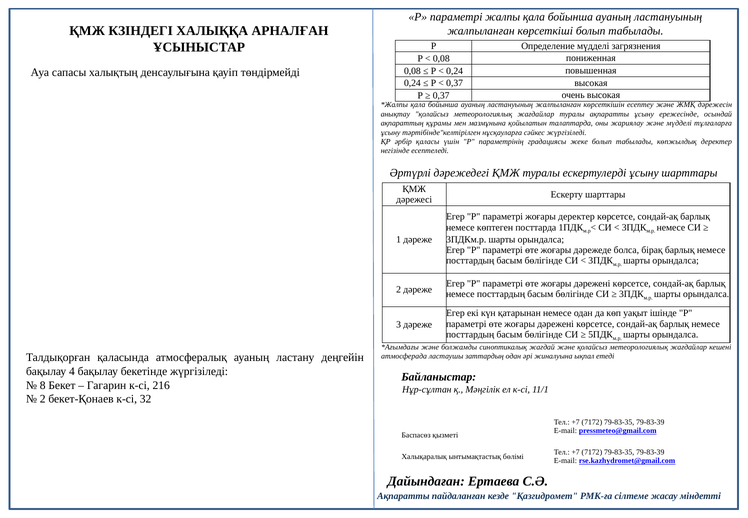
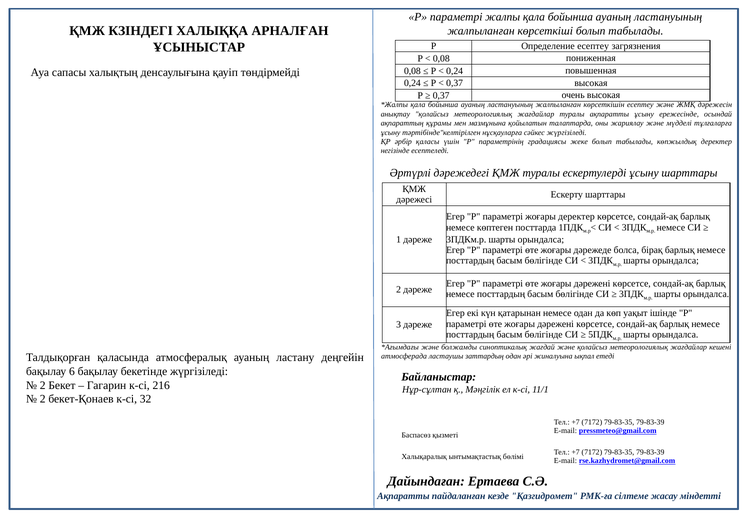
Определение мүдделі: мүдделі -> есептеу
4: 4 -> 6
8 at (43, 385): 8 -> 2
